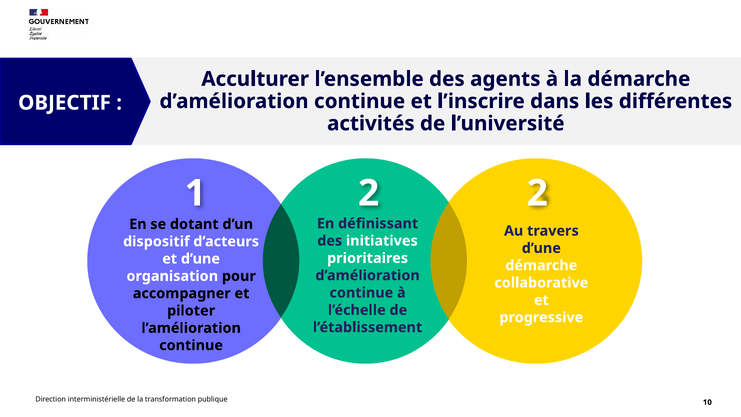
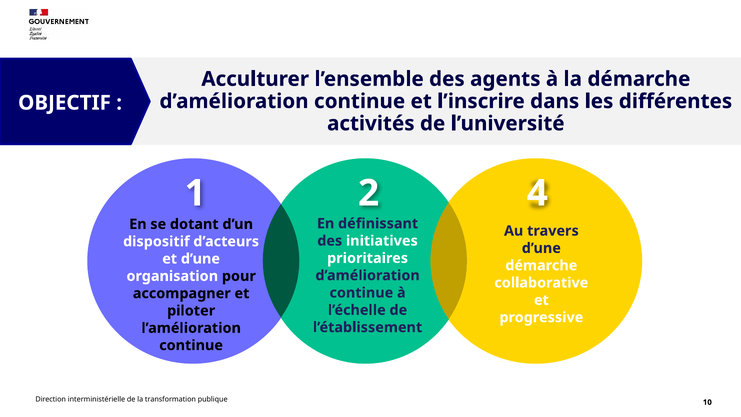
2 2: 2 -> 4
